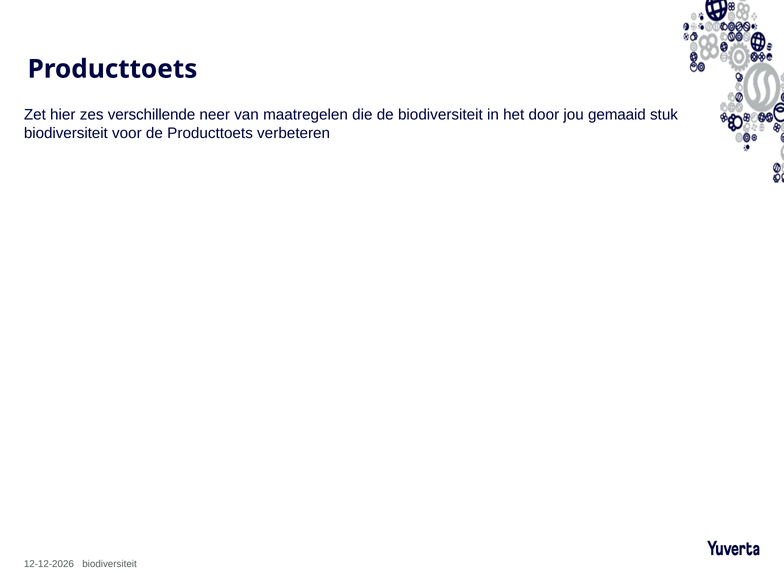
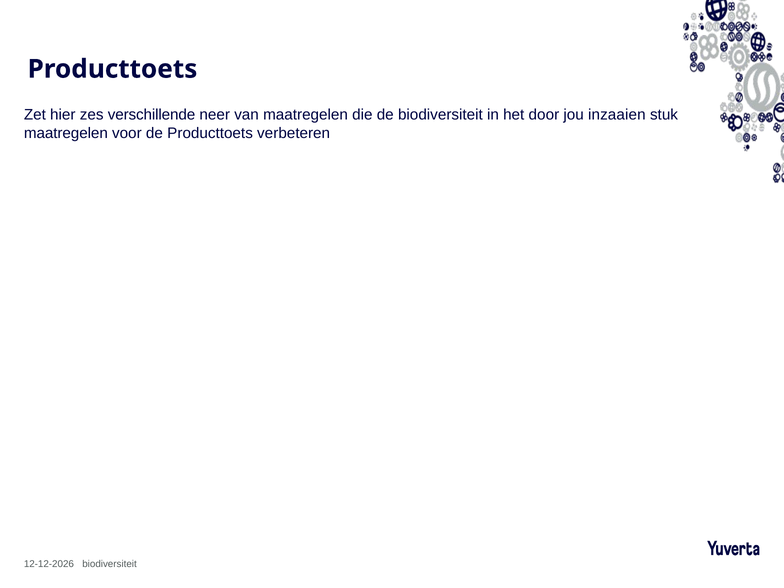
gemaaid: gemaaid -> inzaaien
biodiversiteit at (66, 133): biodiversiteit -> maatregelen
